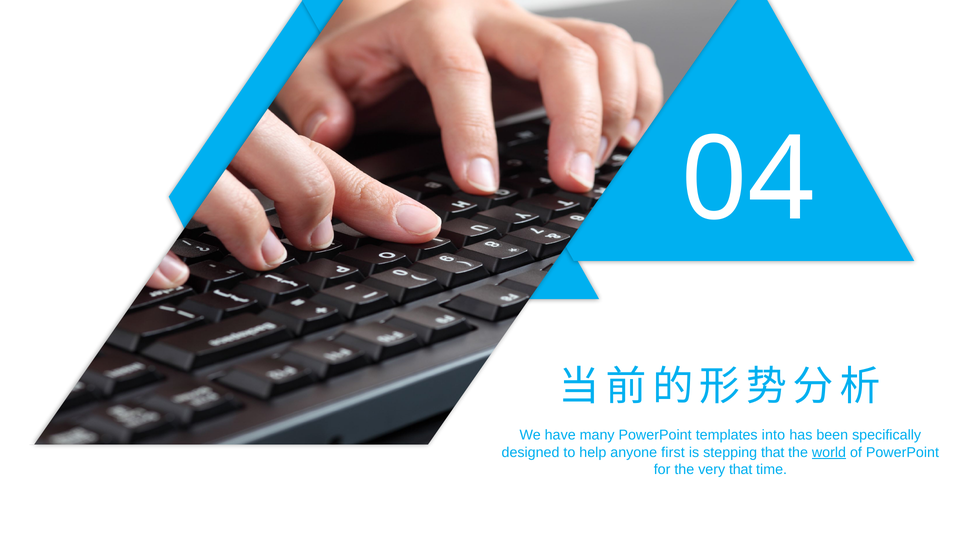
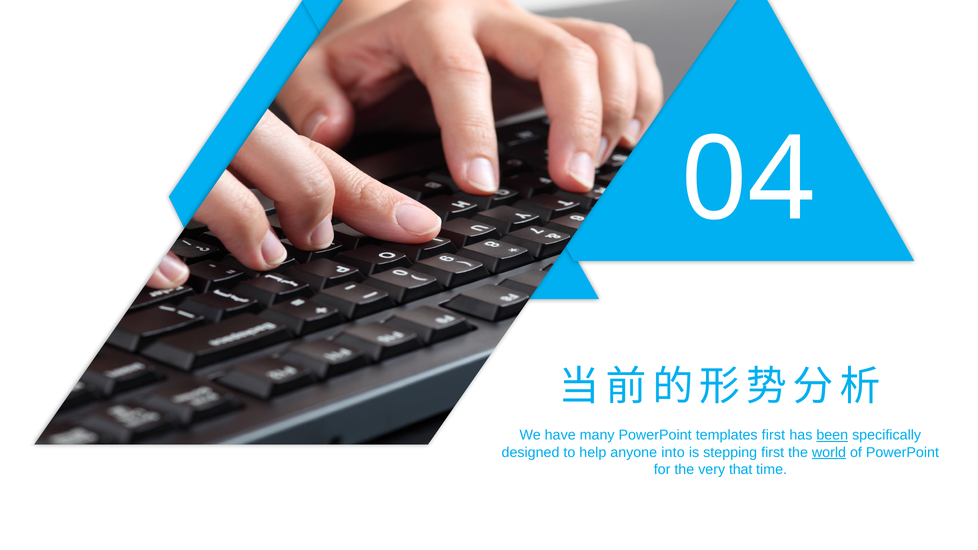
templates into: into -> first
been underline: none -> present
first: first -> into
stepping that: that -> first
